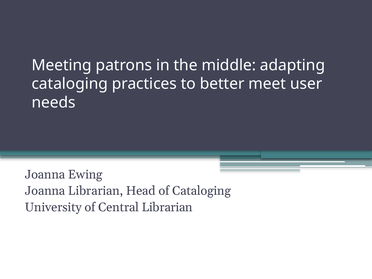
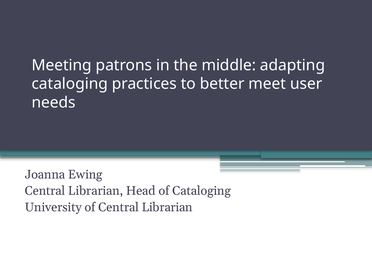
Joanna at (45, 191): Joanna -> Central
